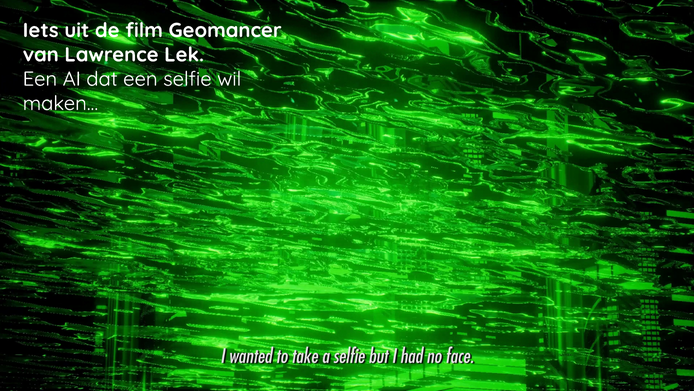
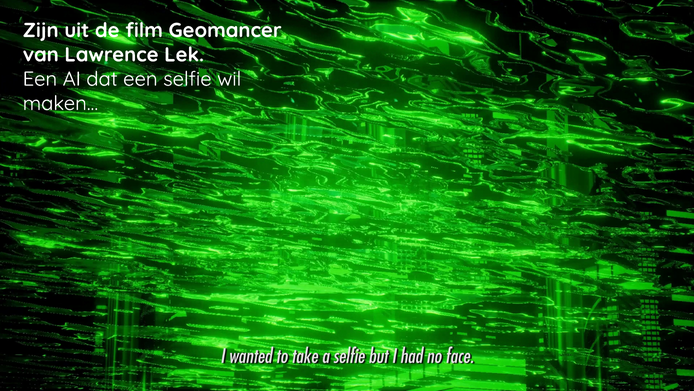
Iets: Iets -> Zijn
